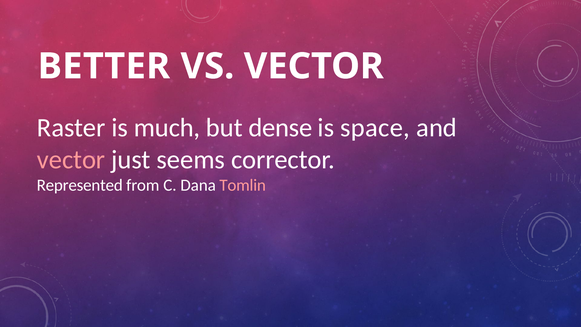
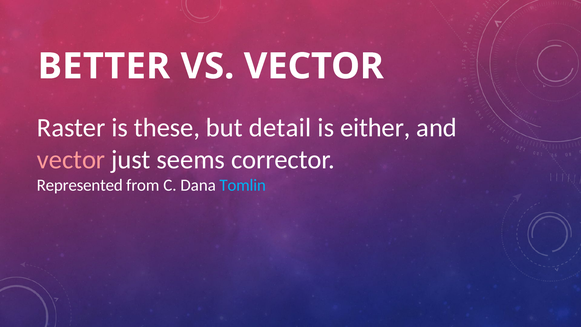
much: much -> these
dense: dense -> detail
space: space -> either
Tomlin colour: pink -> light blue
